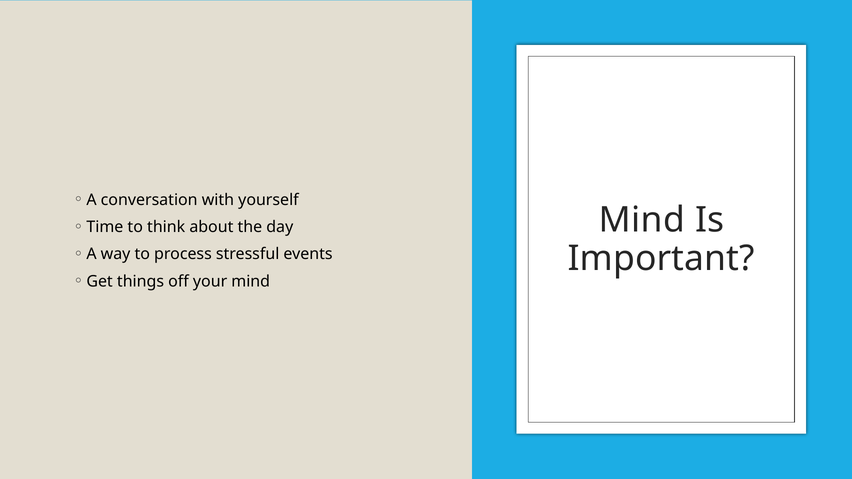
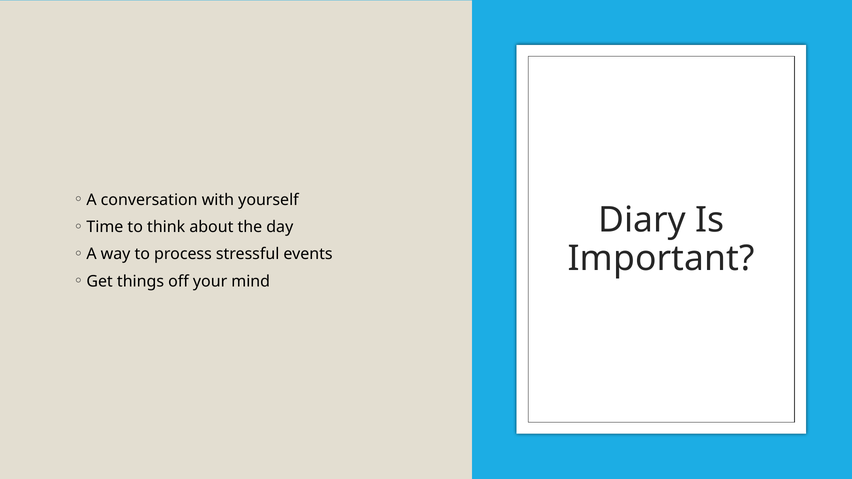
Mind at (642, 220): Mind -> Diary
